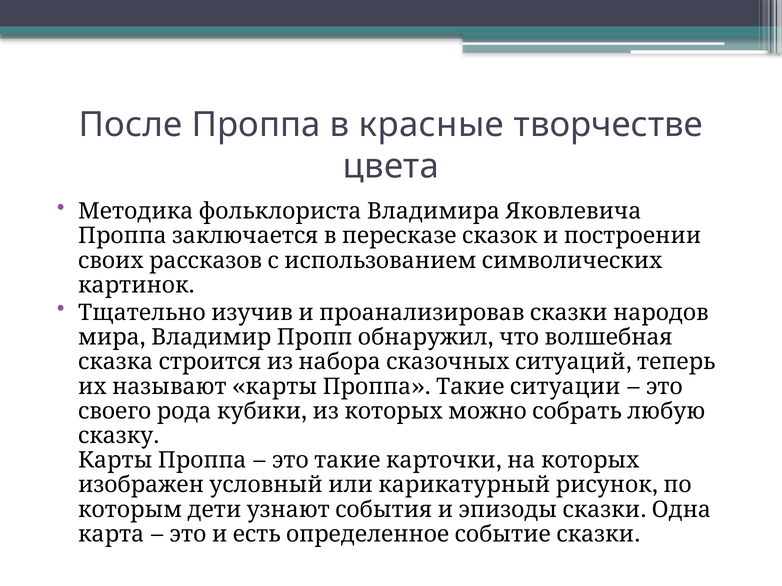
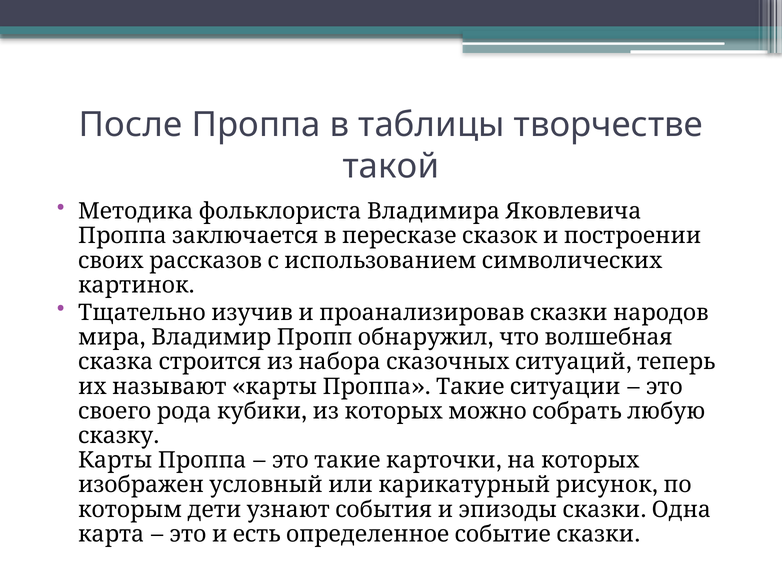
красные: красные -> таблицы
цвета: цвета -> такой
